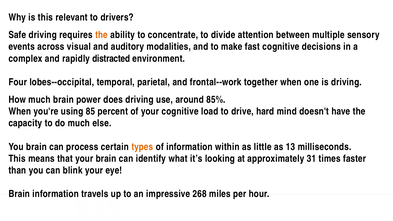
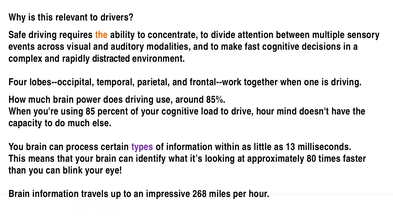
drive hard: hard -> hour
types colour: orange -> purple
31: 31 -> 80
